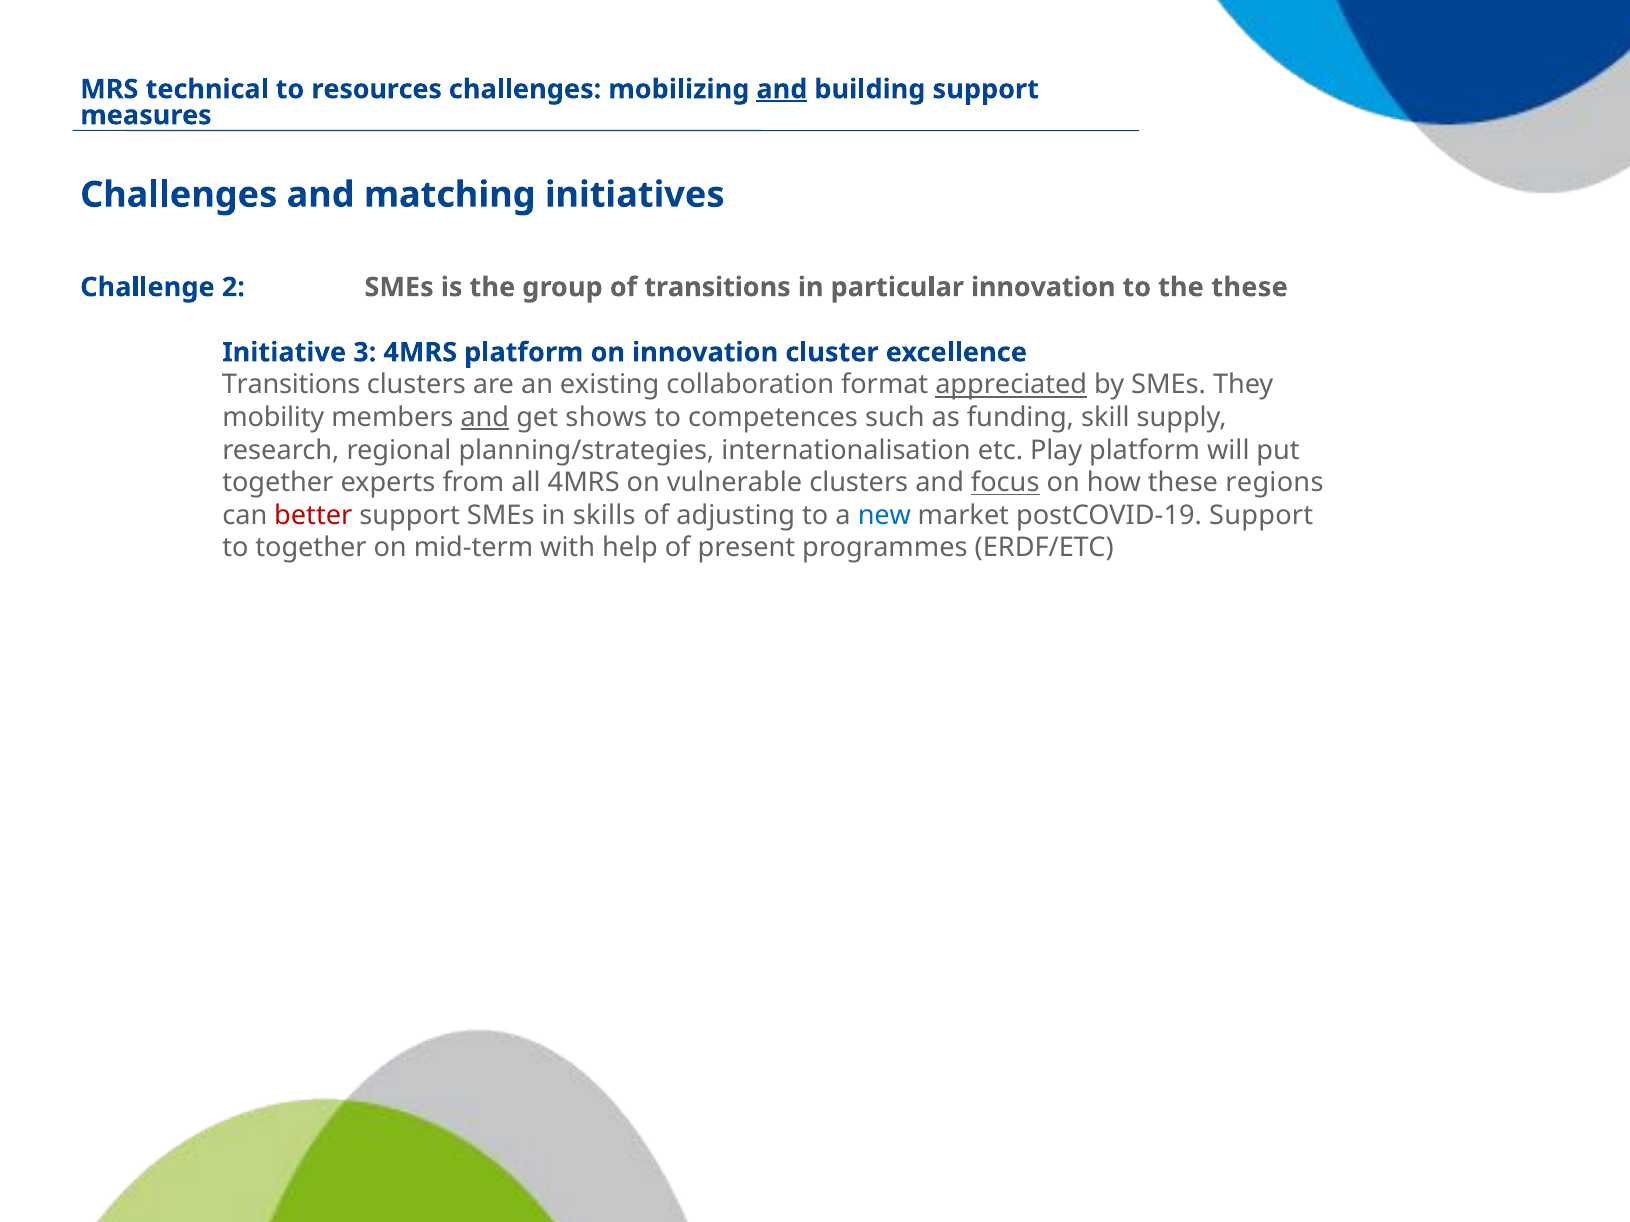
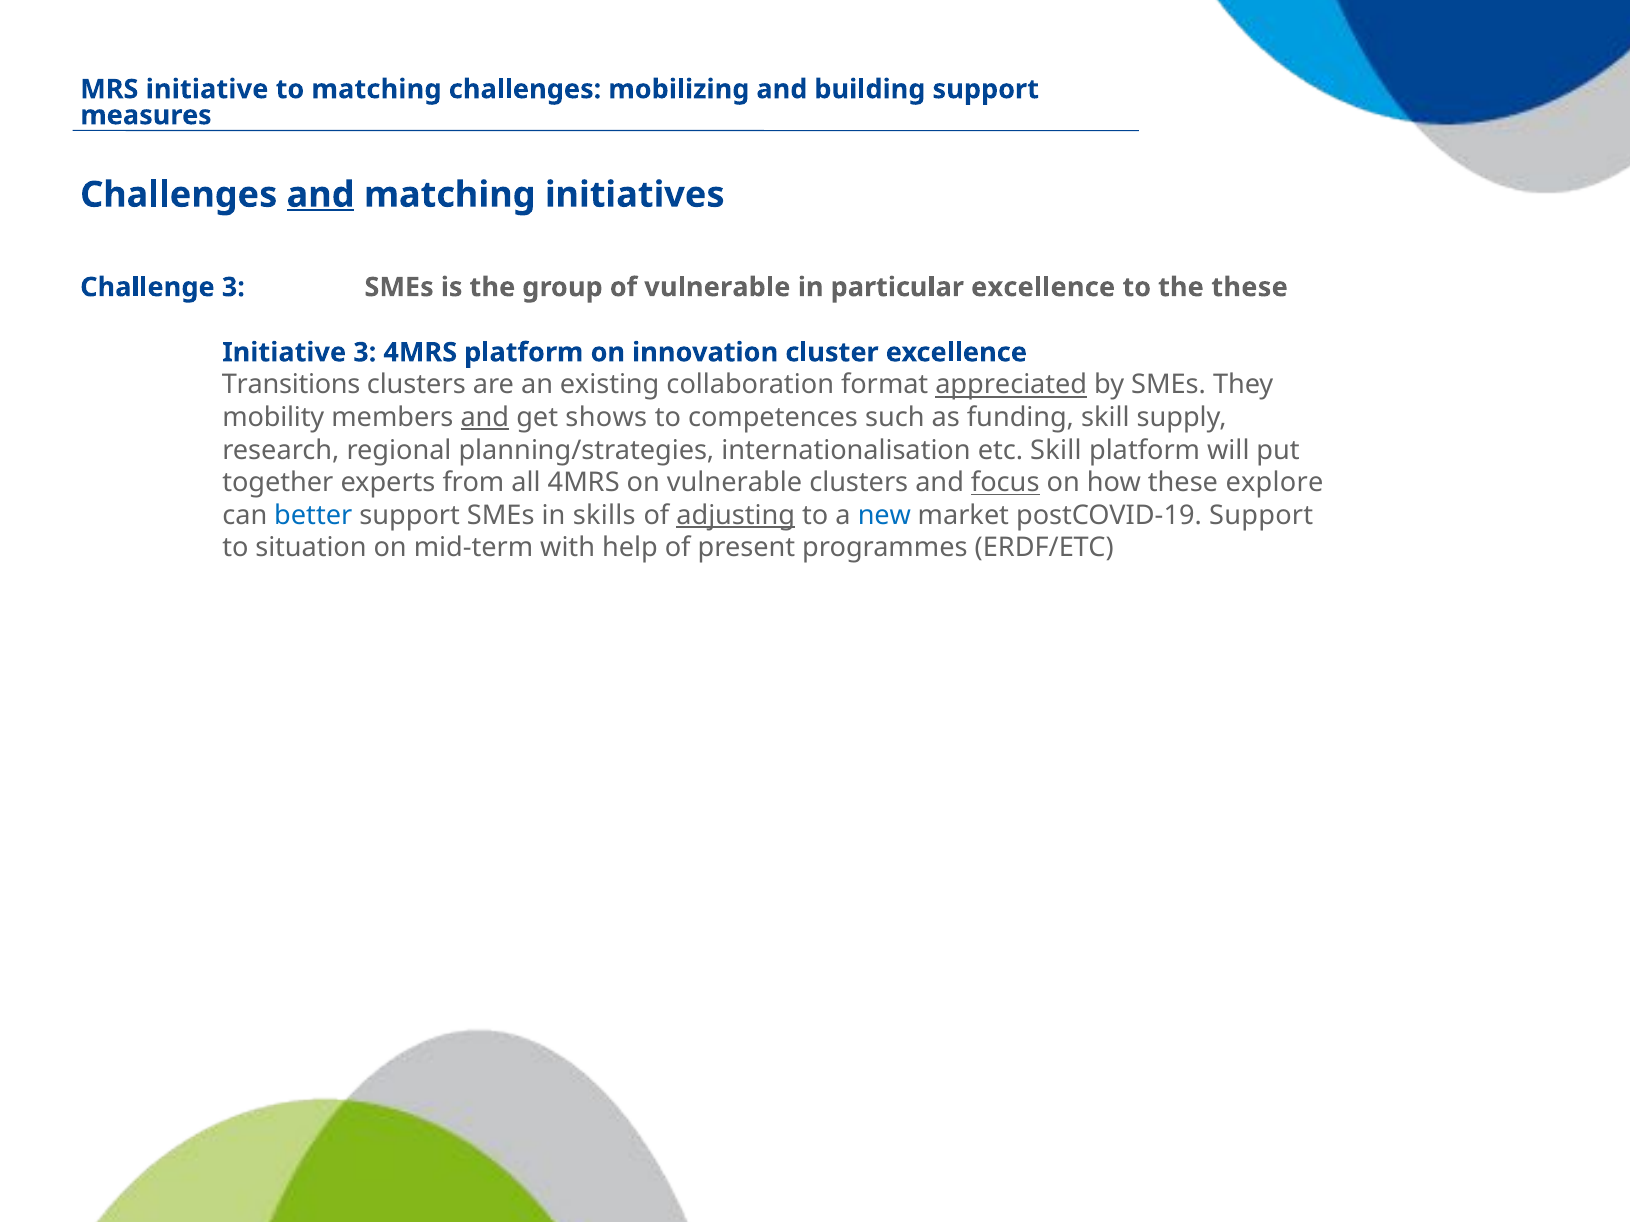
MRS technical: technical -> initiative
to resources: resources -> matching
and at (782, 89) underline: present -> none
and at (321, 195) underline: none -> present
Challenge 2: 2 -> 3
of transitions: transitions -> vulnerable
particular innovation: innovation -> excellence
etc Play: Play -> Skill
regions: regions -> explore
better colour: red -> blue
adjusting underline: none -> present
to together: together -> situation
